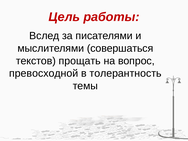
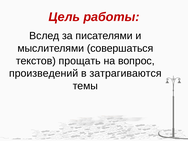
превосходной: превосходной -> произведений
толерантность: толерантность -> затрагиваются
